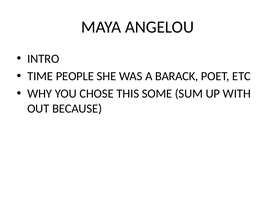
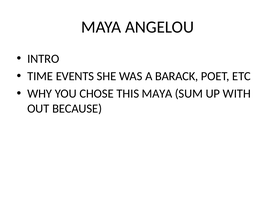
PEOPLE: PEOPLE -> EVENTS
THIS SOME: SOME -> MAYA
